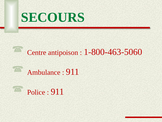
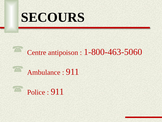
SECOURS colour: green -> black
